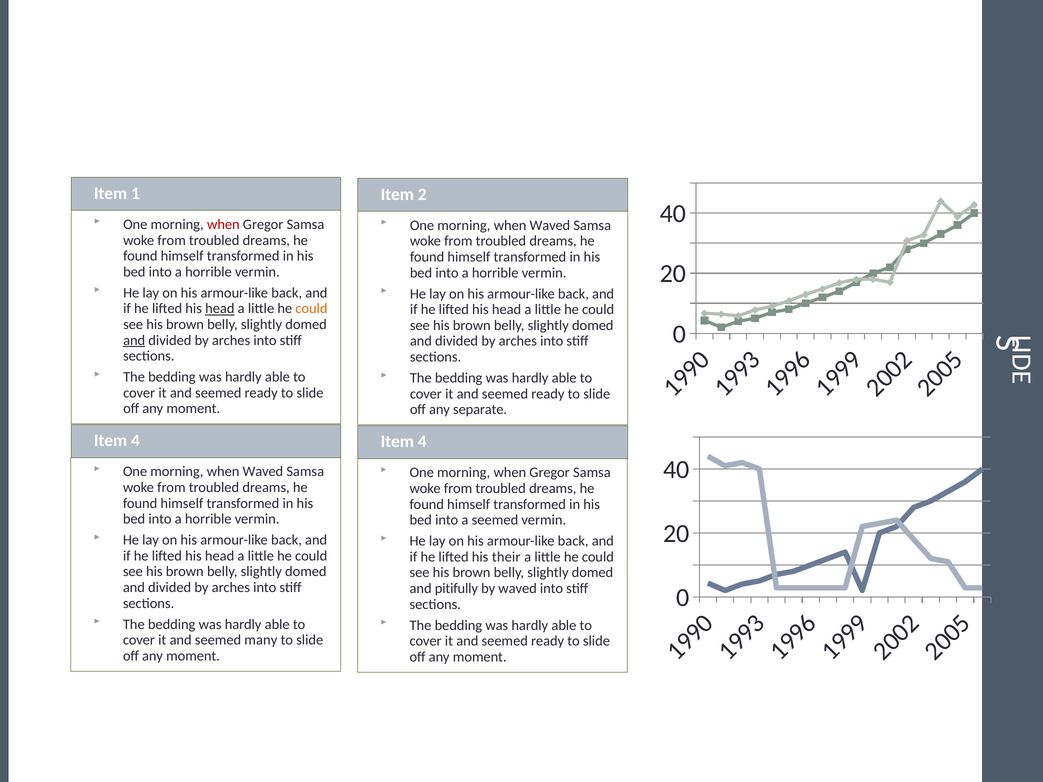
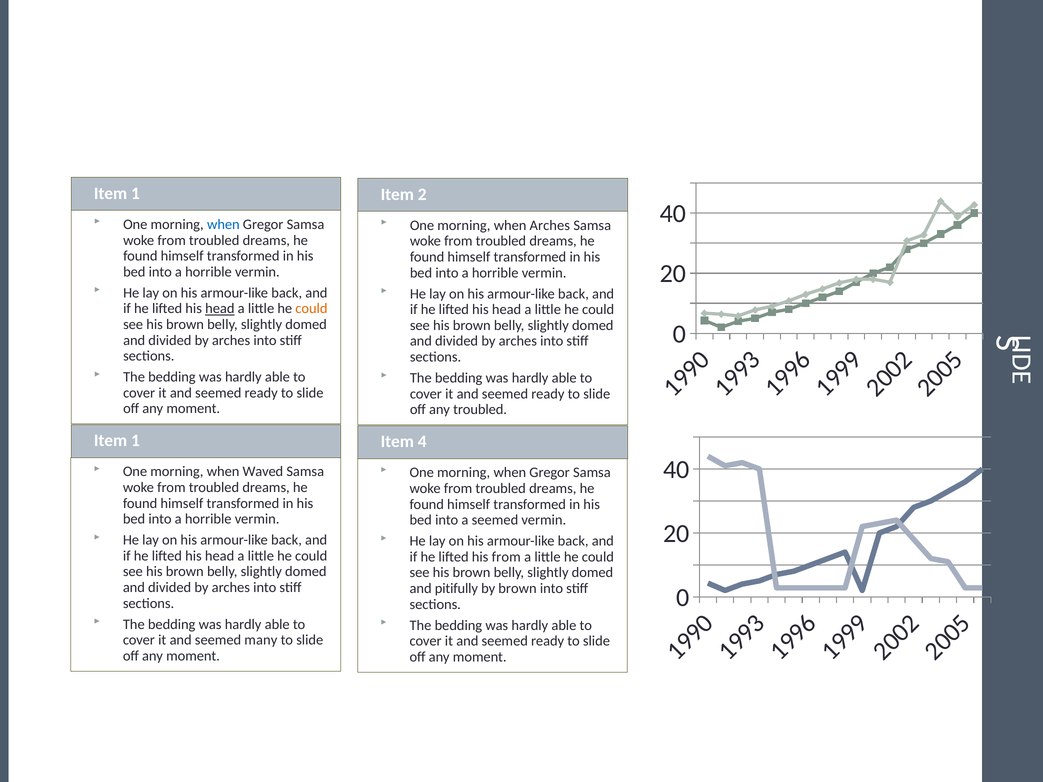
when at (223, 225) colour: red -> blue
Waved at (550, 225): Waved -> Arches
and at (134, 340) underline: present -> none
any separate: separate -> troubled
4 at (136, 441): 4 -> 1
his their: their -> from
by waved: waved -> brown
